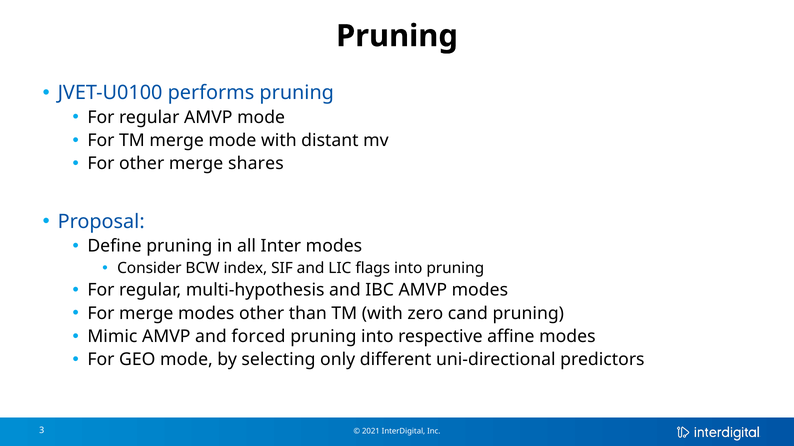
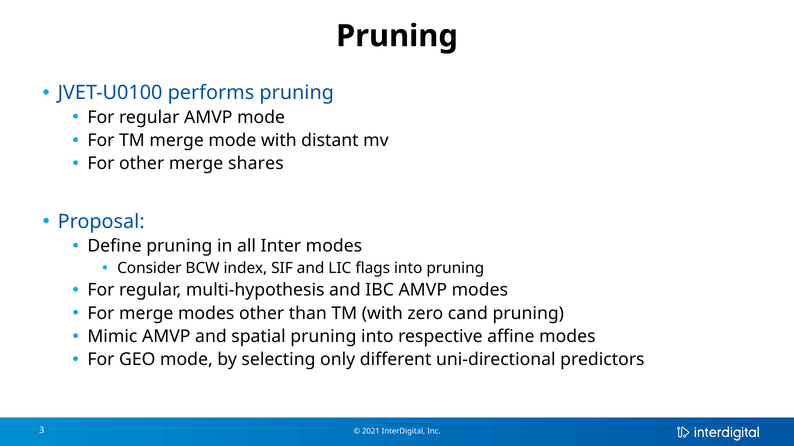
forced: forced -> spatial
